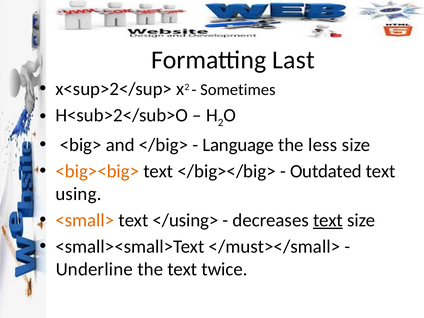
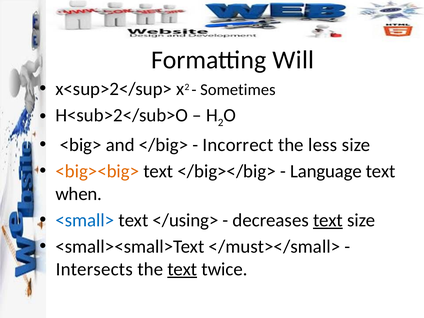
Last: Last -> Will
Language: Language -> Incorrect
Outdated: Outdated -> Language
using: using -> when
<small> colour: orange -> blue
Underline: Underline -> Intersects
text at (182, 269) underline: none -> present
